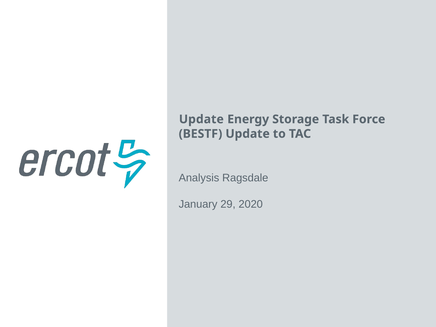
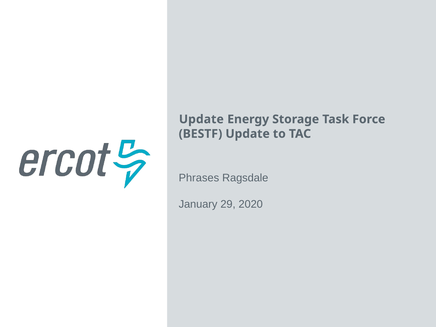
Analysis: Analysis -> Phrases
